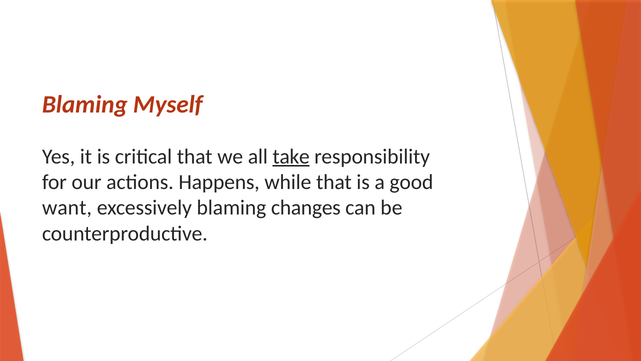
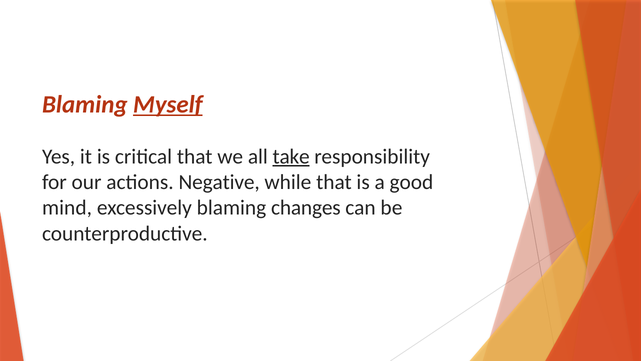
Myself underline: none -> present
Happens: Happens -> Negative
want: want -> mind
